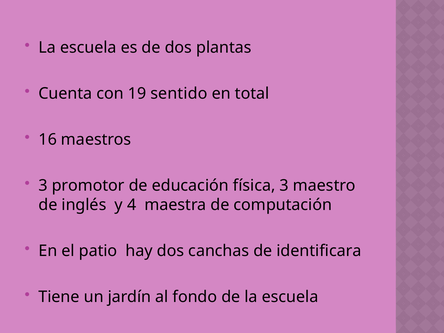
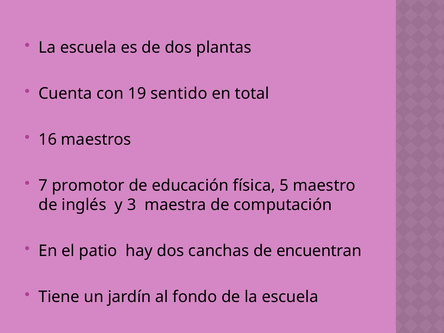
3 at (43, 186): 3 -> 7
física 3: 3 -> 5
4: 4 -> 3
identificara: identificara -> encuentran
